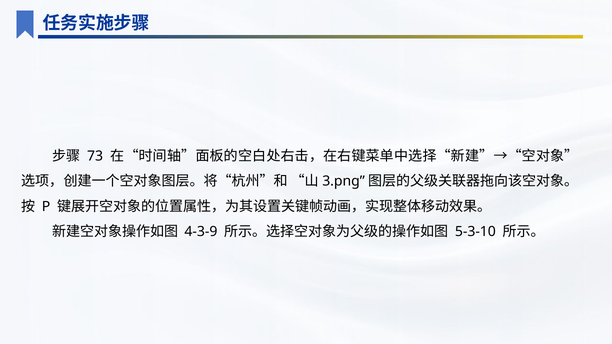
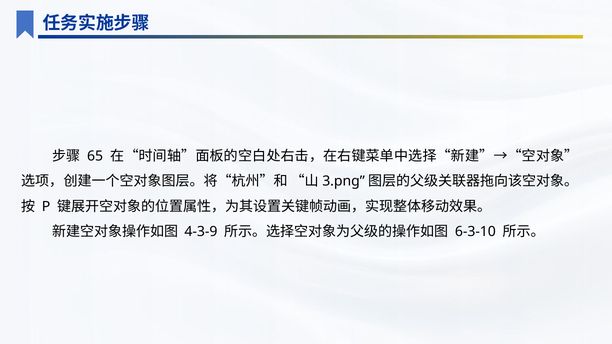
73: 73 -> 65
5-3-10: 5-3-10 -> 6-3-10
